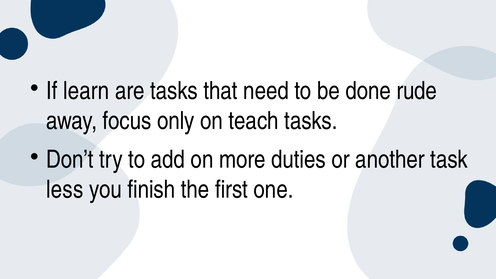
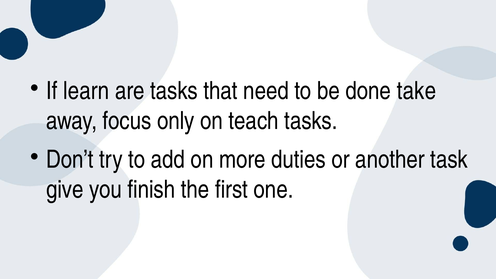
rude: rude -> take
less: less -> give
